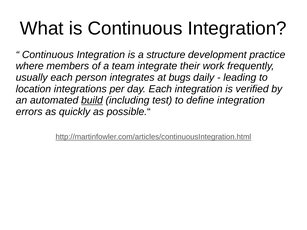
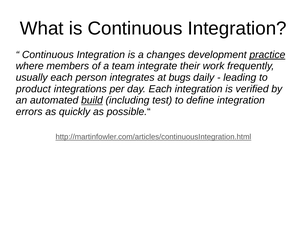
structure: structure -> changes
practice underline: none -> present
location: location -> product
